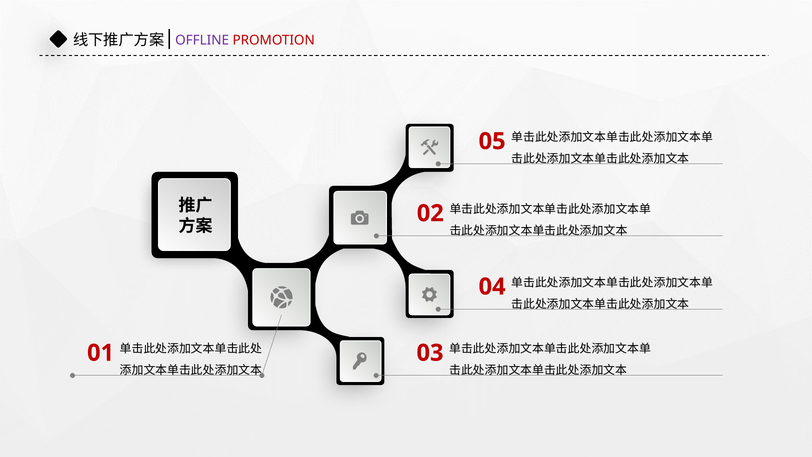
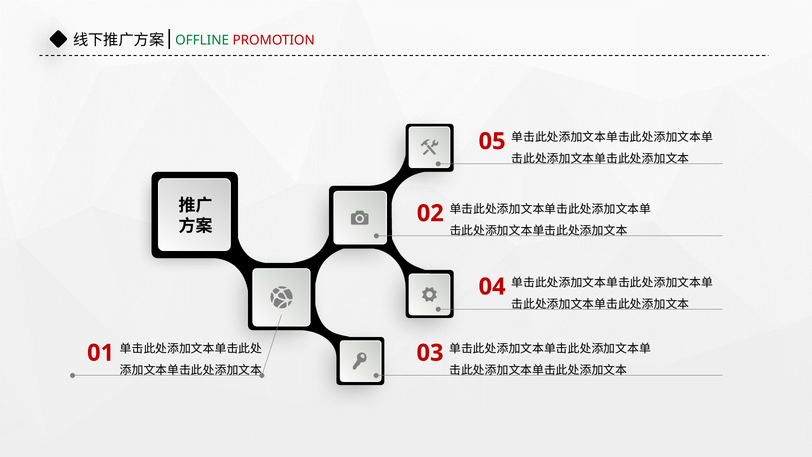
OFFLINE colour: purple -> green
